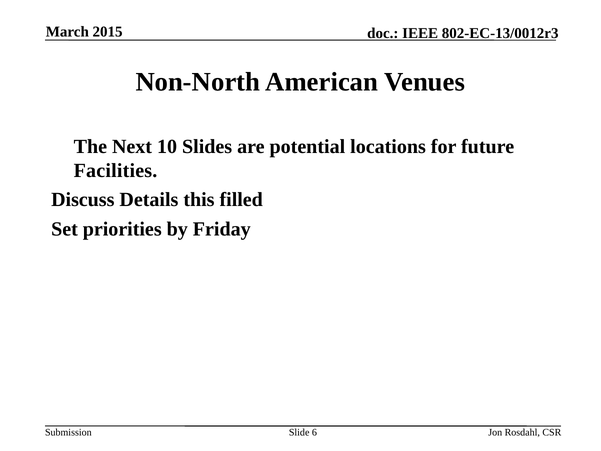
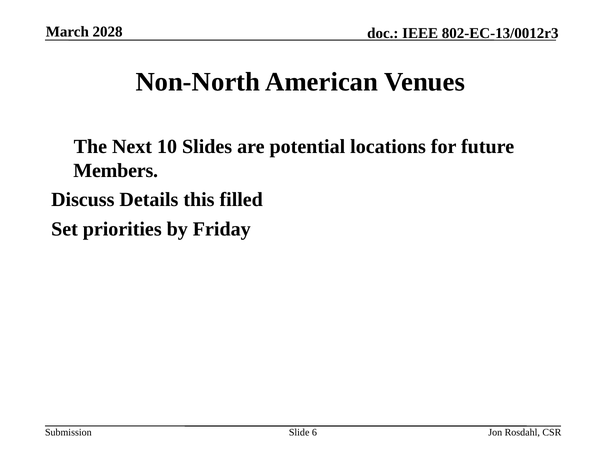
2015: 2015 -> 2028
Facilities: Facilities -> Members
